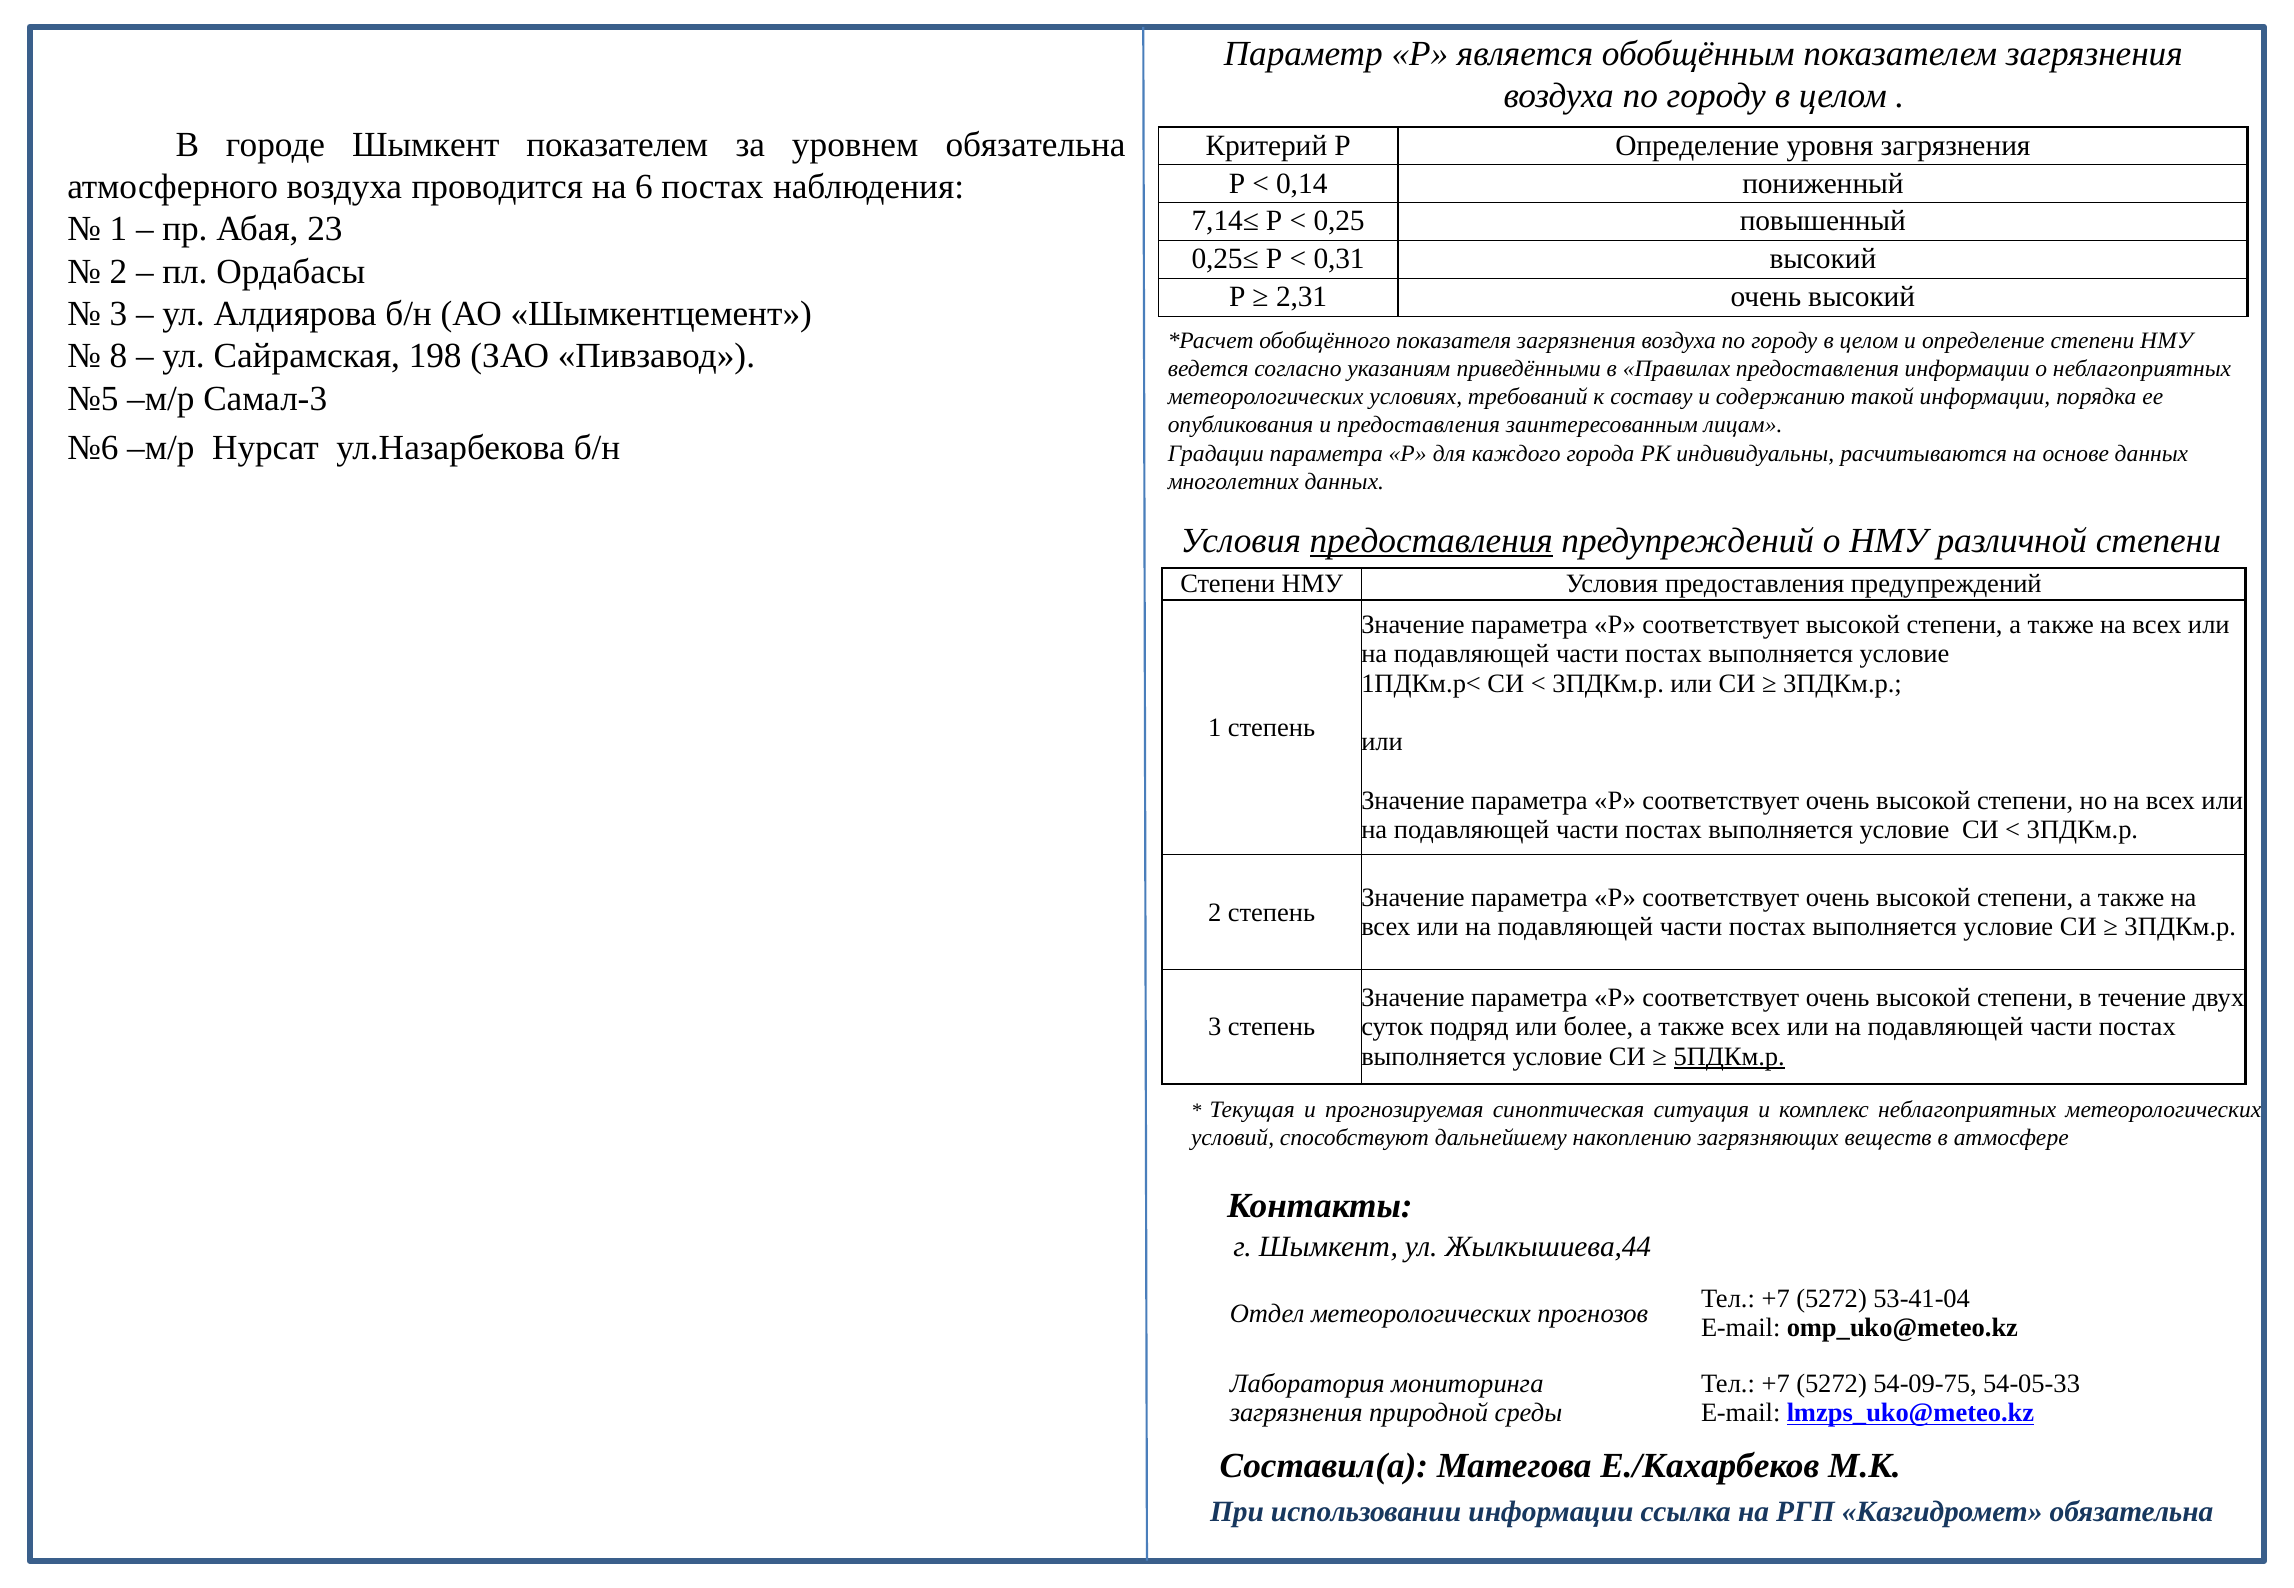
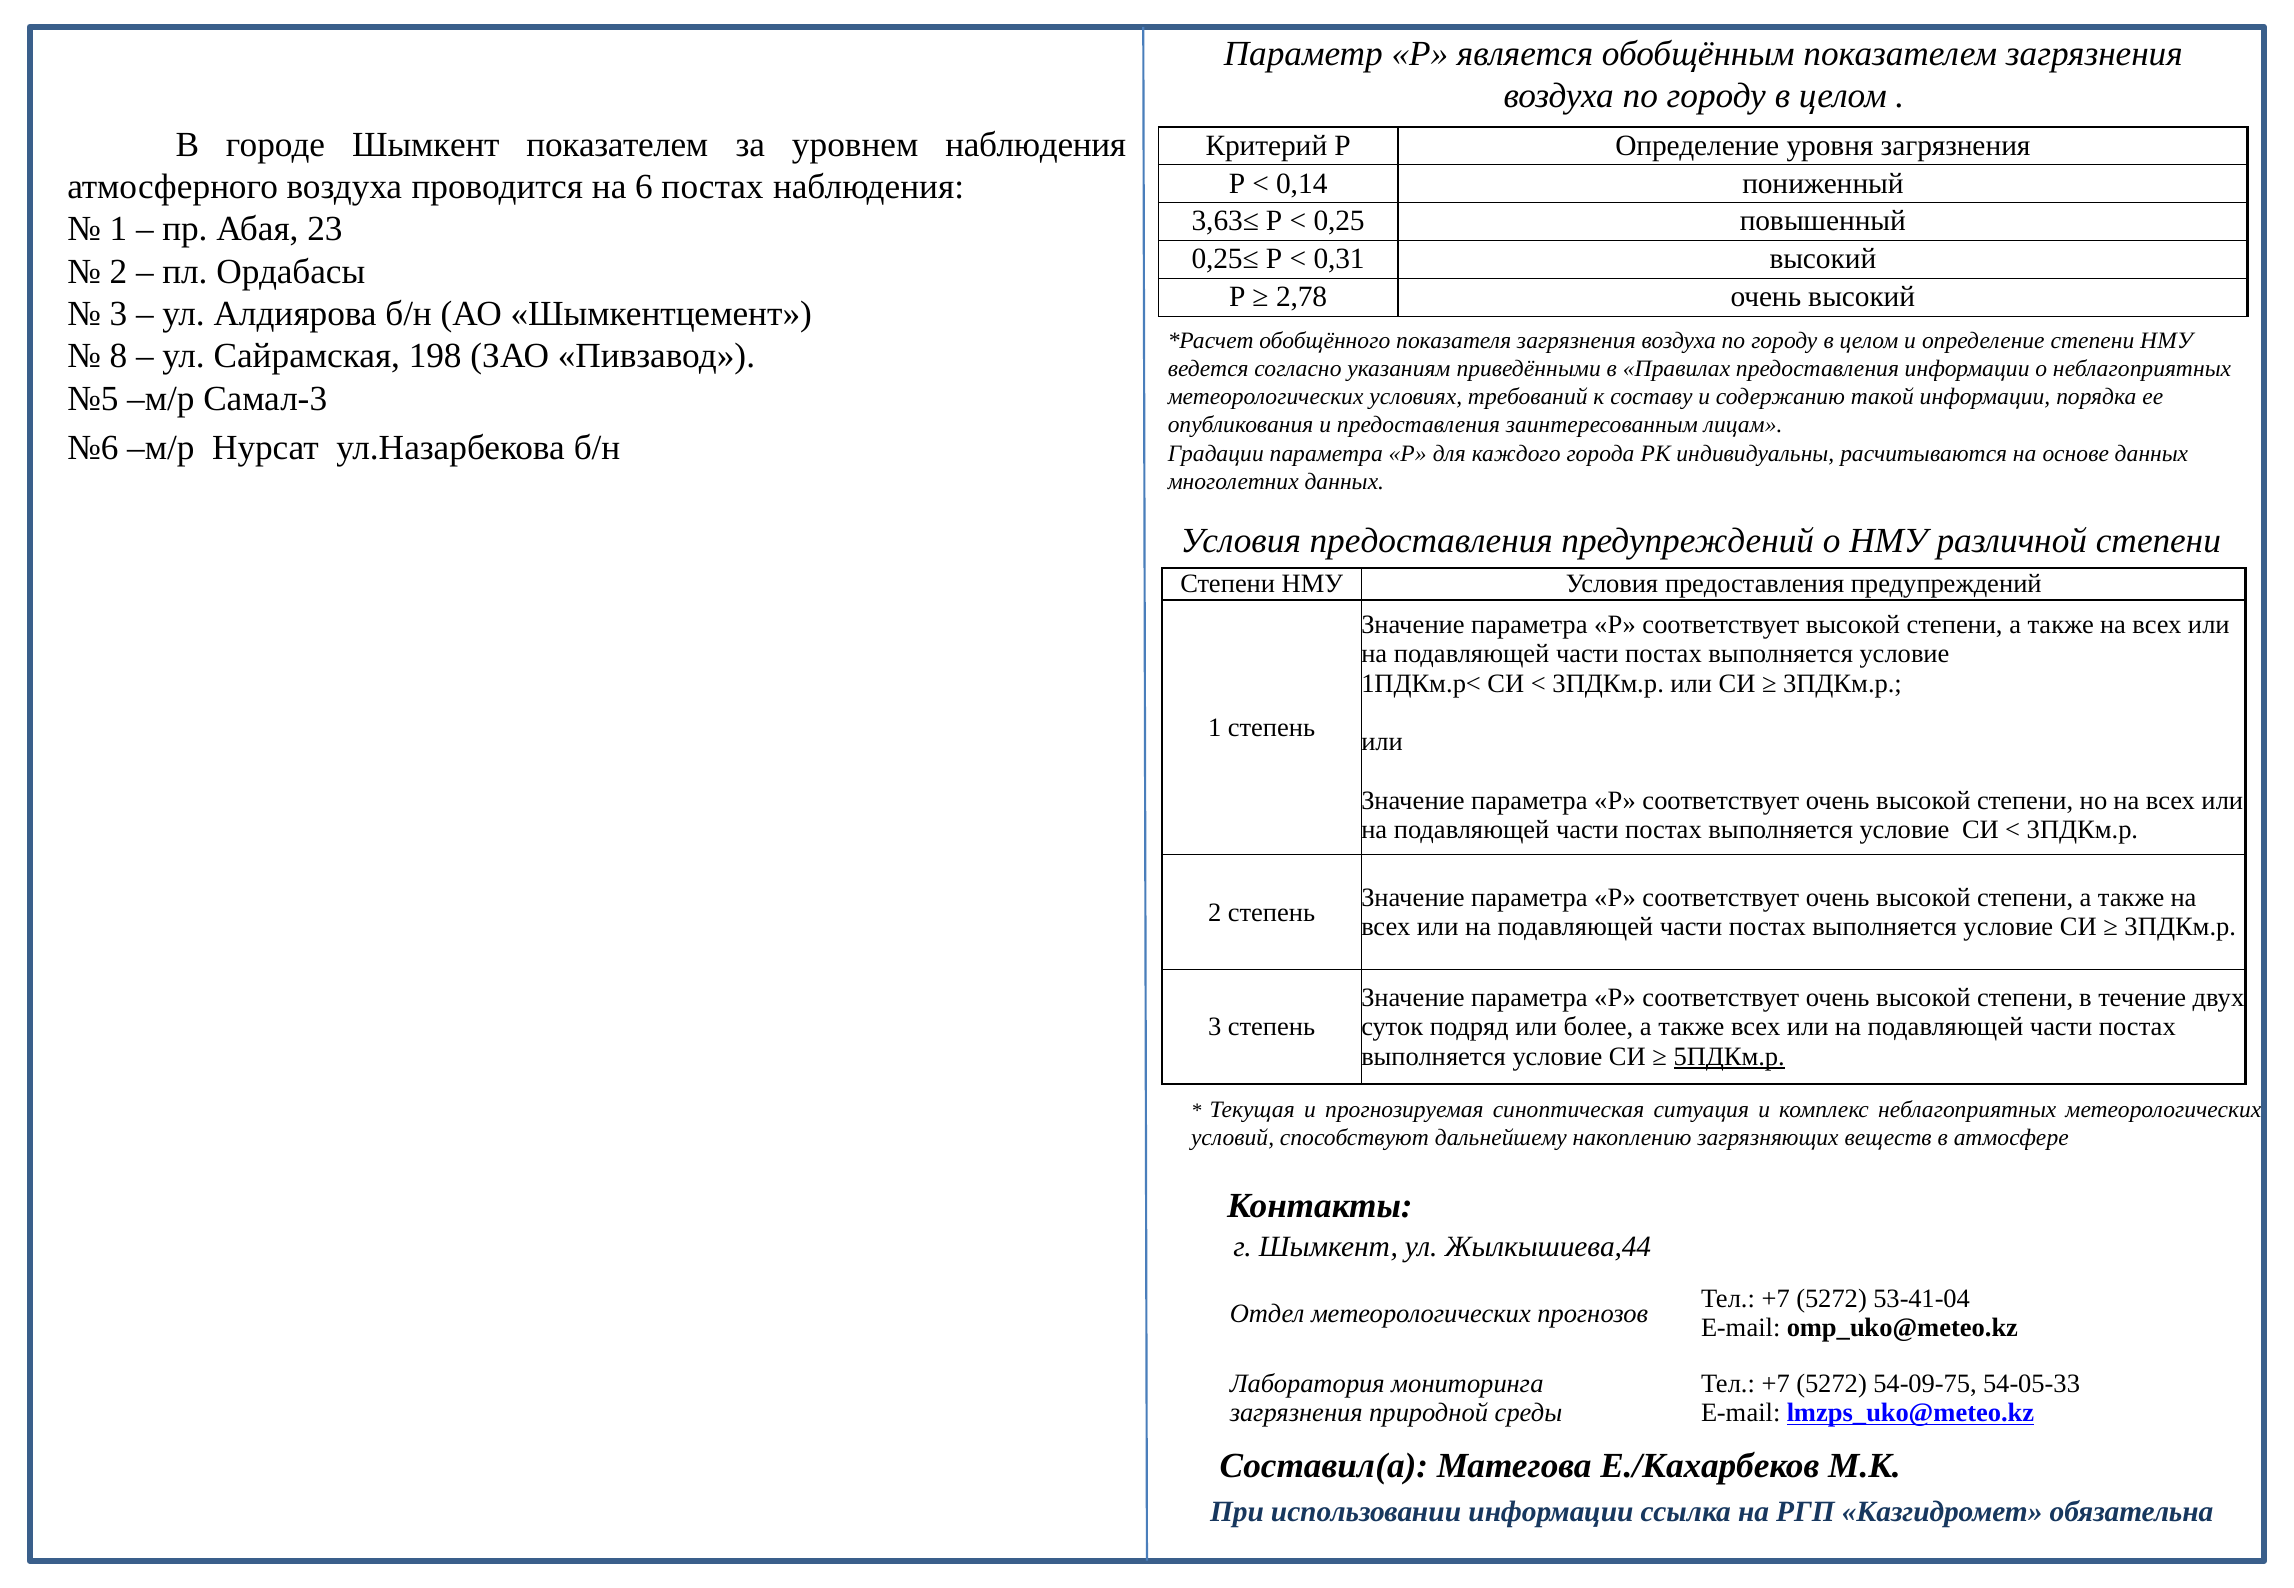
уровнем обязательна: обязательна -> наблюдения
7,14≤: 7,14≤ -> 3,63≤
2,31: 2,31 -> 2,78
предоставления at (1431, 541) underline: present -> none
